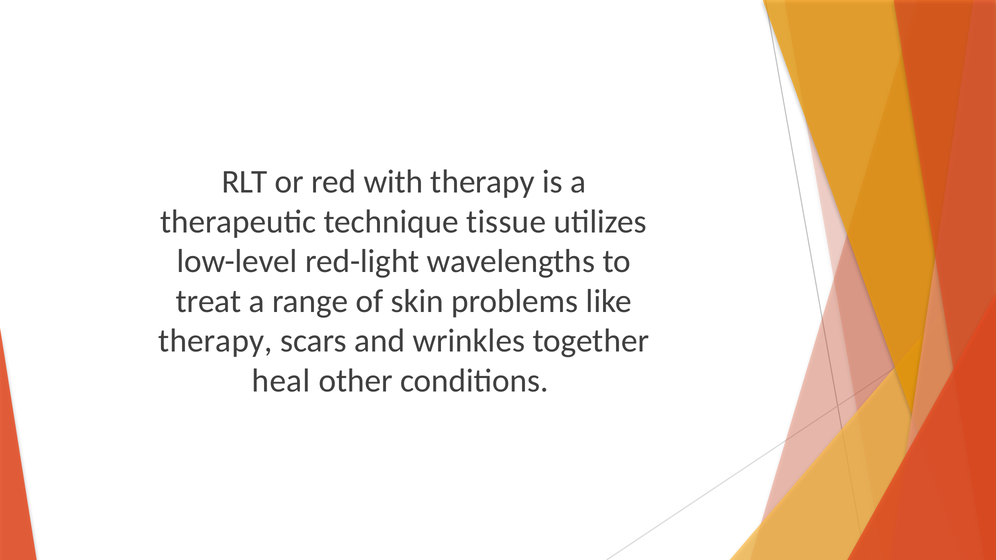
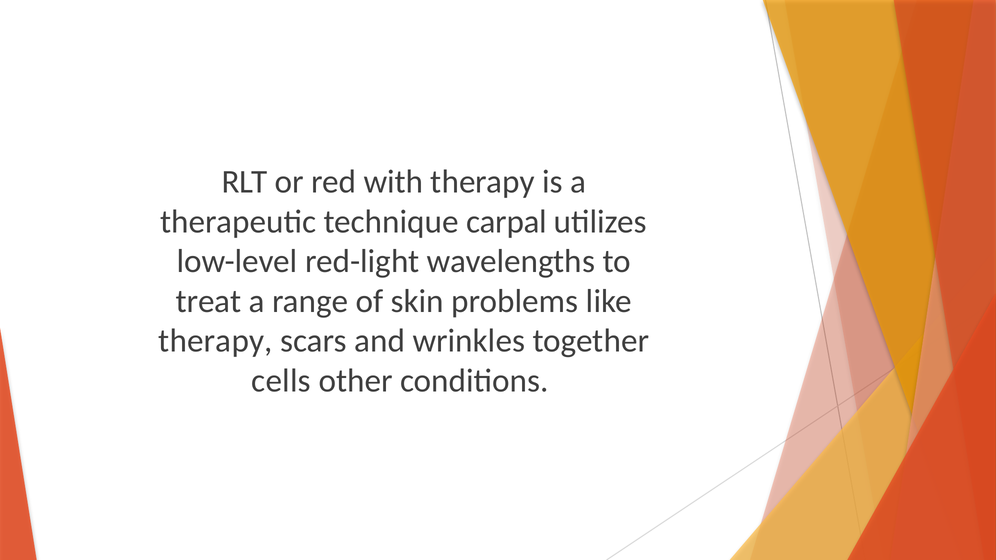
tissue: tissue -> carpal
heal: heal -> cells
